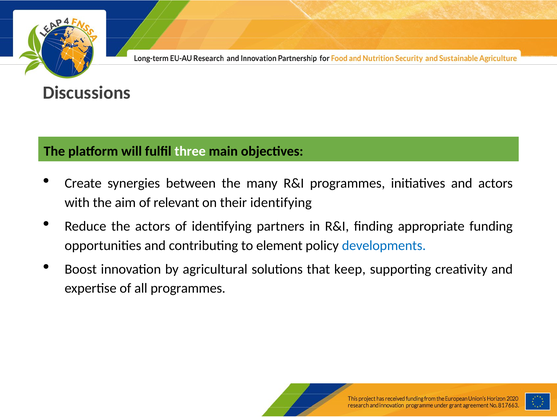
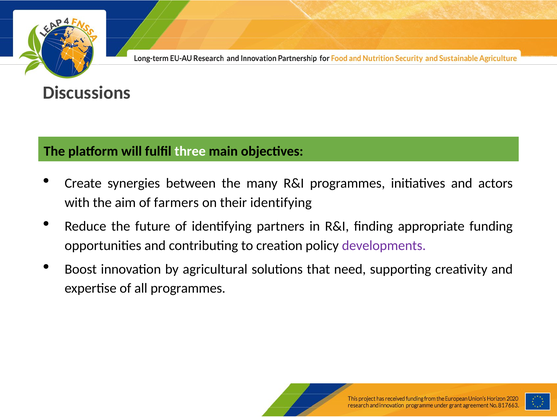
relevant: relevant -> farmers
the actors: actors -> future
element: element -> creation
developments colour: blue -> purple
keep: keep -> need
